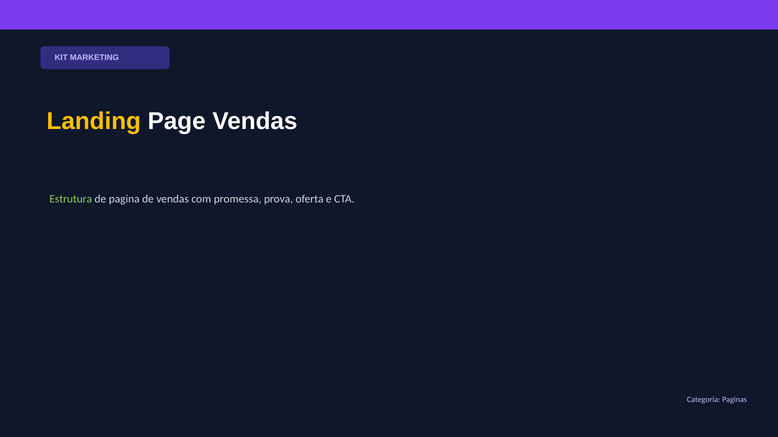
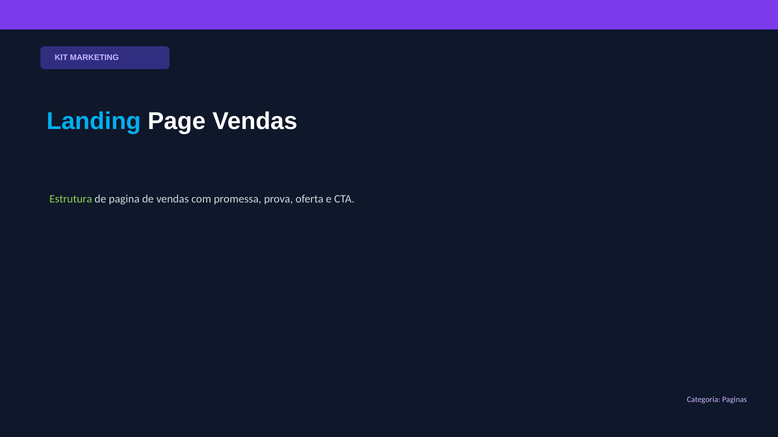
Landing colour: yellow -> light blue
